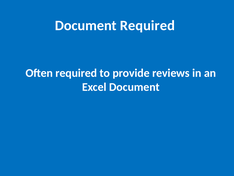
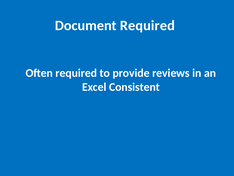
Excel Document: Document -> Consistent
